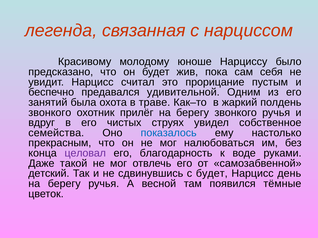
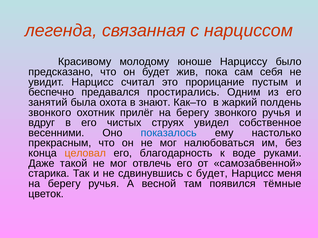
удивительной: удивительной -> простирались
траве: траве -> знают
семейства: семейства -> весенними
целовал colour: purple -> orange
детский: детский -> старика
день: день -> меня
